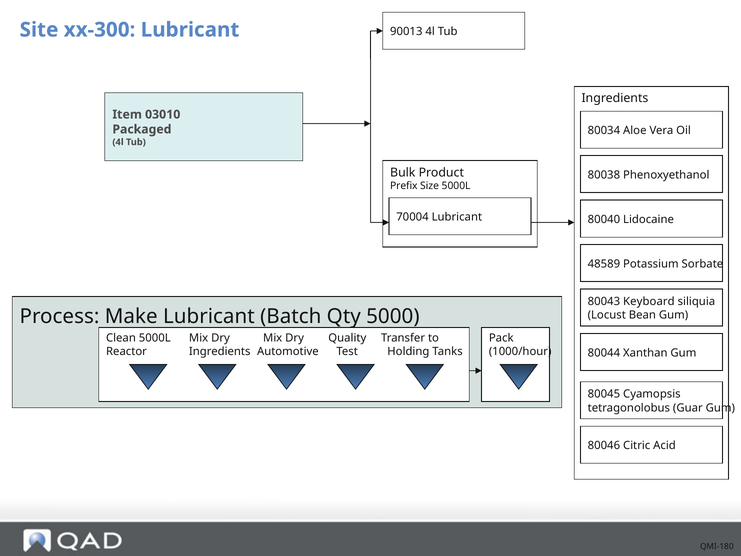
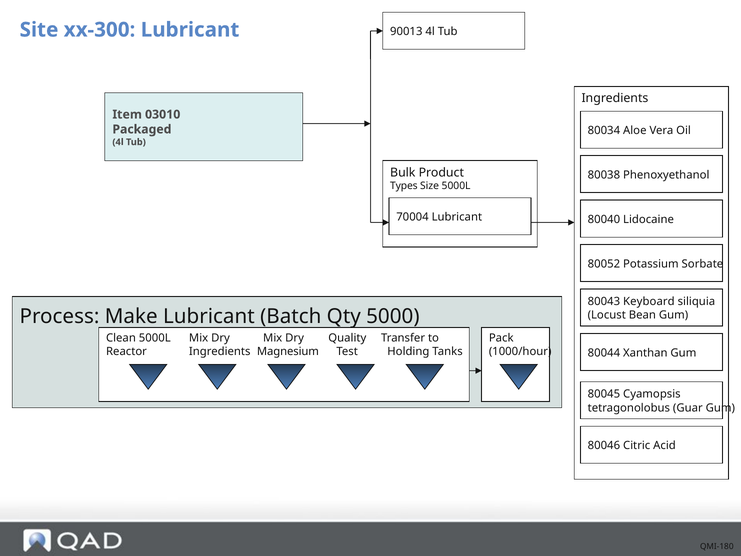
Prefix: Prefix -> Types
48589: 48589 -> 80052
Automotive: Automotive -> Magnesium
